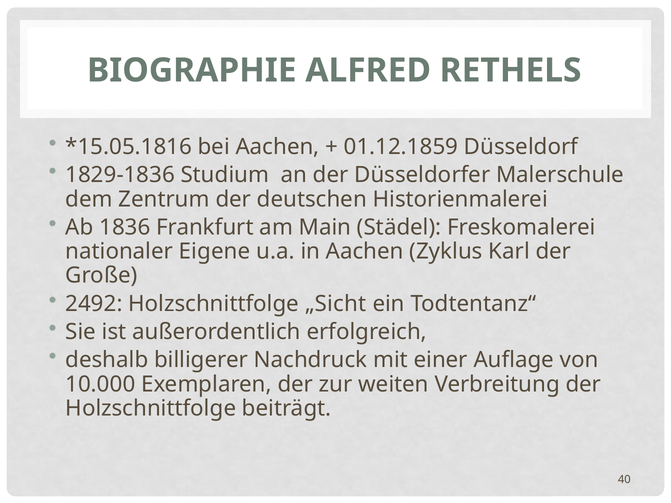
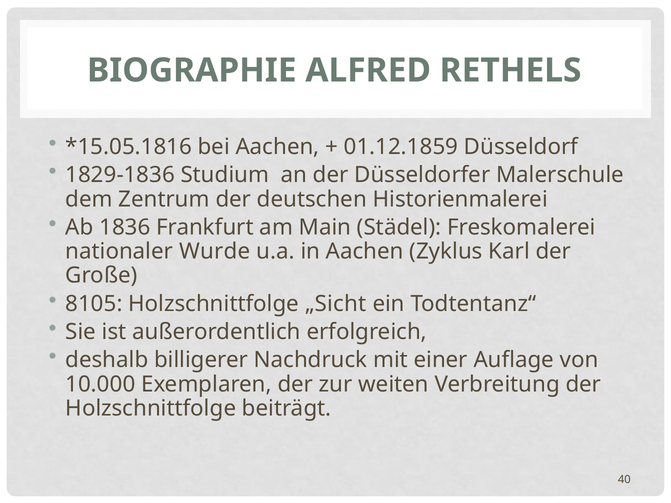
Eigene: Eigene -> Wurde
2492: 2492 -> 8105
